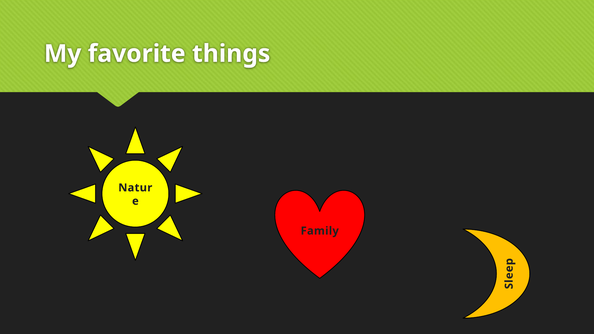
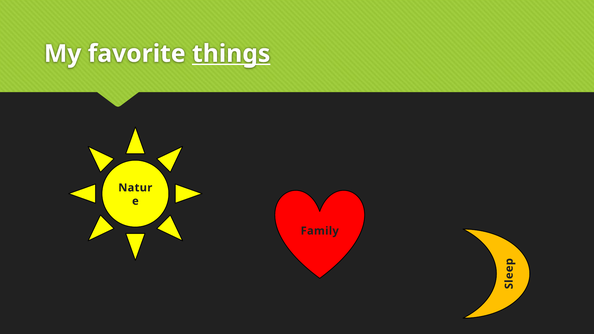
things underline: none -> present
